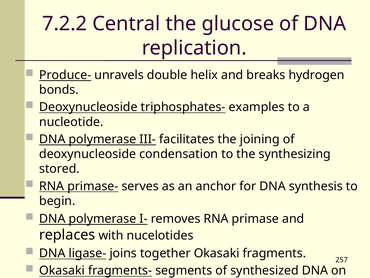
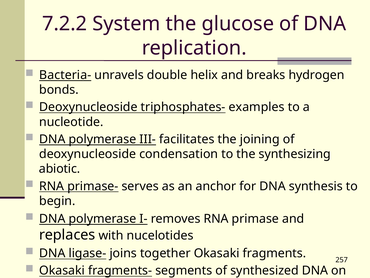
Central: Central -> System
Produce-: Produce- -> Bacteria-
stored: stored -> abiotic
